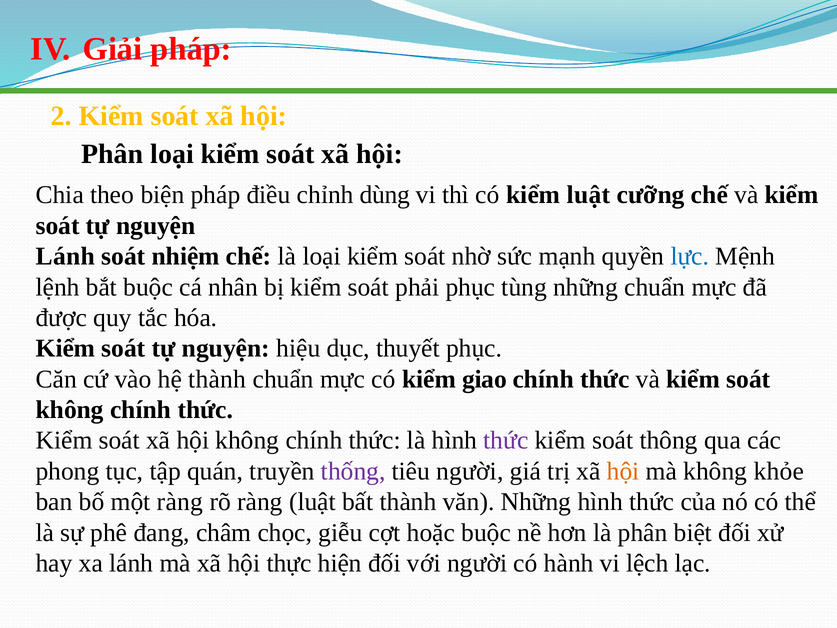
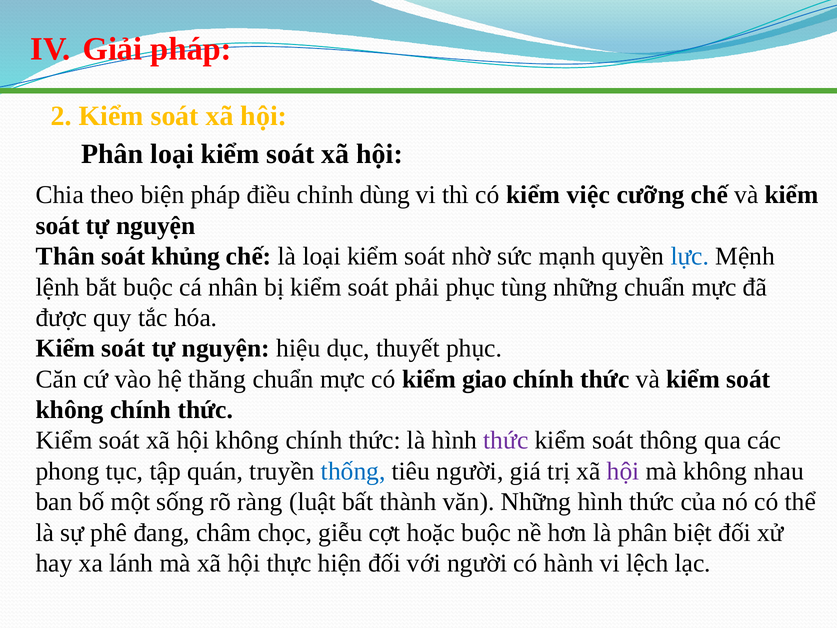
kiểm luật: luật -> việc
Lánh at (65, 256): Lánh -> Thân
nhiệm: nhiệm -> khủng
hệ thành: thành -> thăng
thống colour: purple -> blue
hội at (623, 471) colour: orange -> purple
khỏe: khỏe -> nhau
một ràng: ràng -> sống
